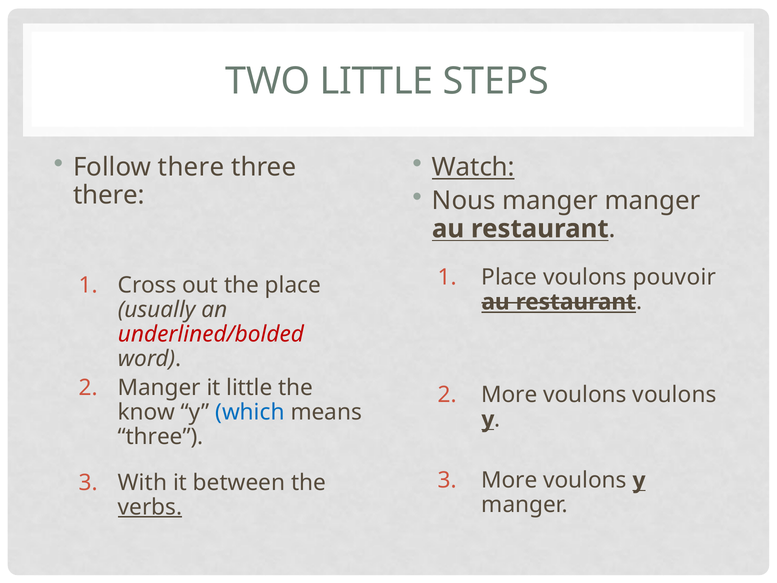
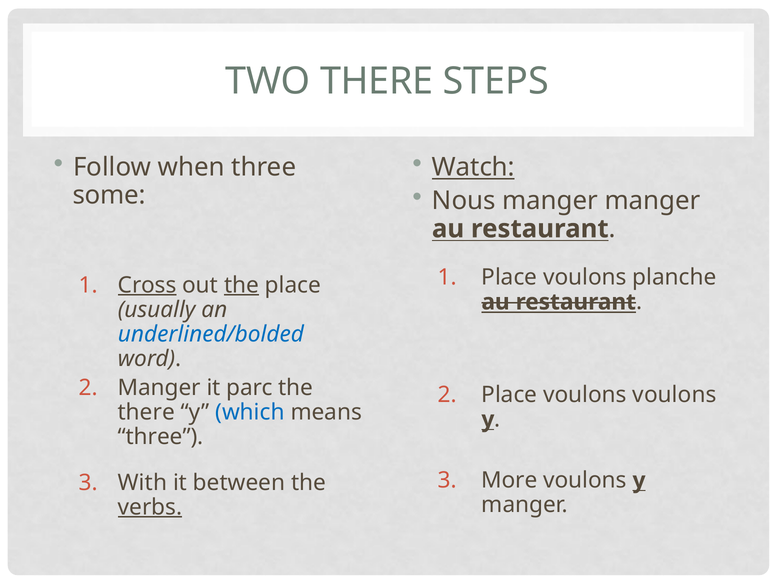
TWO LITTLE: LITTLE -> THERE
Follow there: there -> when
there at (109, 195): there -> some
pouvoir: pouvoir -> planche
Cross underline: none -> present
the at (242, 285) underline: none -> present
underlined/bolded colour: red -> blue
it little: little -> parc
More at (509, 395): More -> Place
know at (146, 412): know -> there
